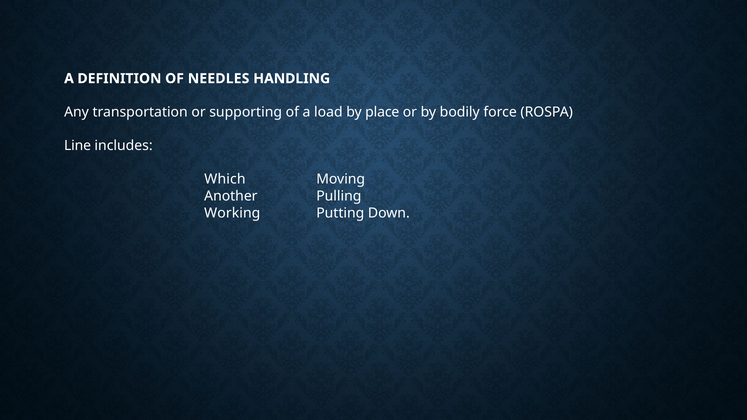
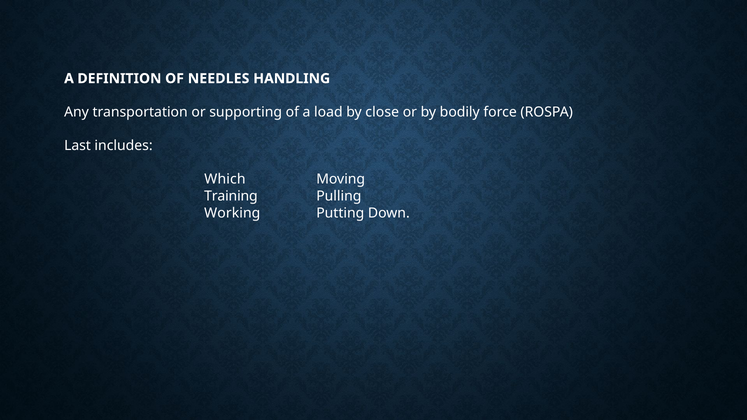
place: place -> close
Line: Line -> Last
Another: Another -> Training
